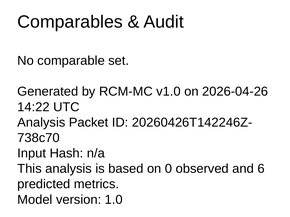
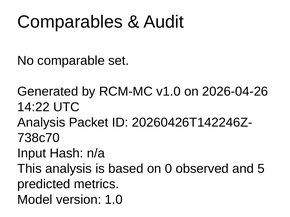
6: 6 -> 5
